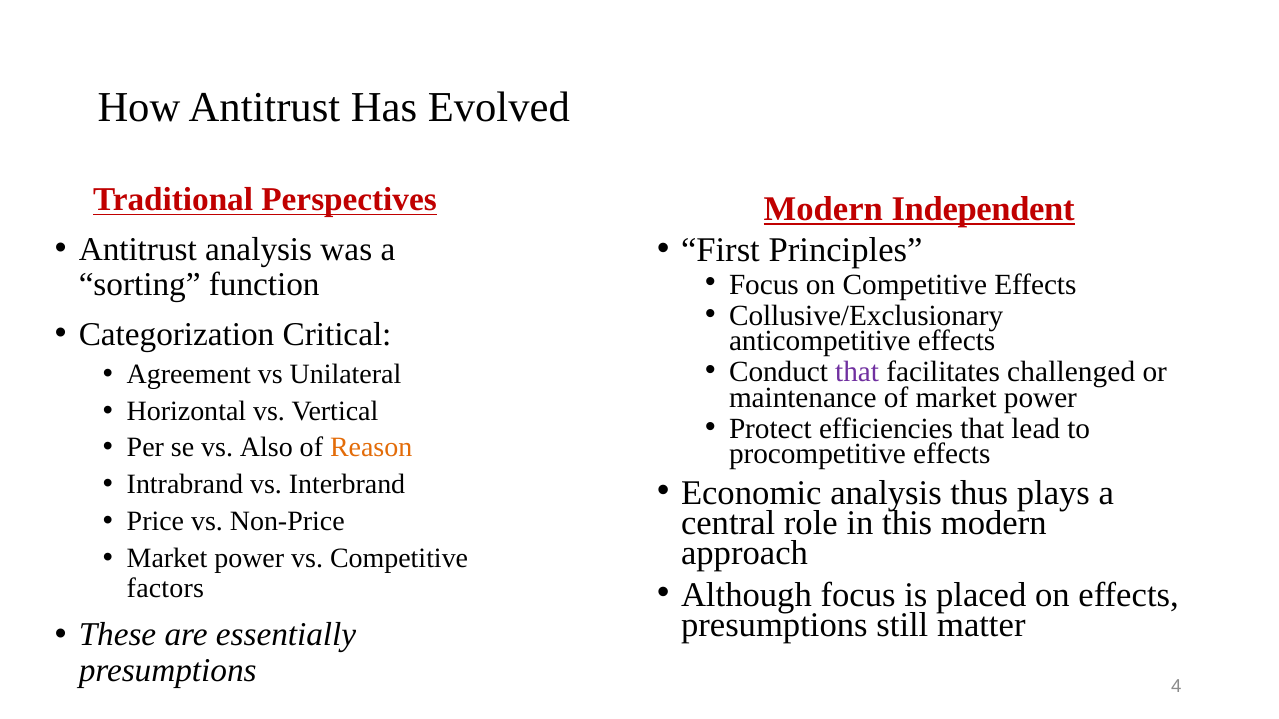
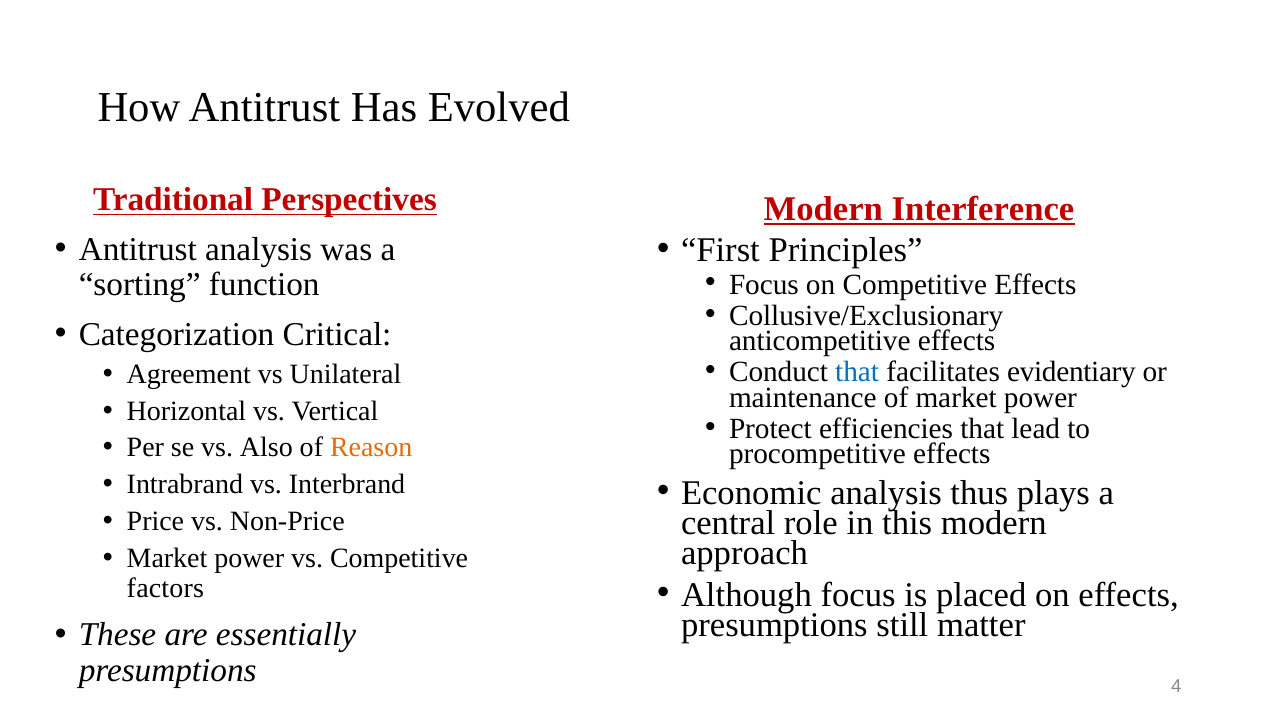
Independent: Independent -> Interference
that at (857, 372) colour: purple -> blue
challenged: challenged -> evidentiary
